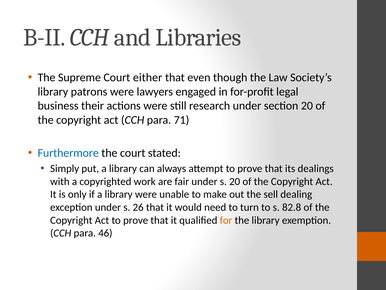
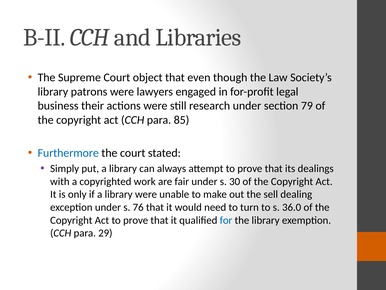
either: either -> object
section 20: 20 -> 79
71: 71 -> 85
s 20: 20 -> 30
26: 26 -> 76
82.8: 82.8 -> 36.0
for colour: orange -> blue
46: 46 -> 29
